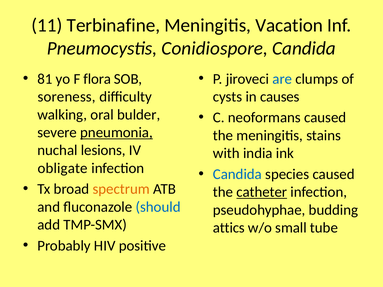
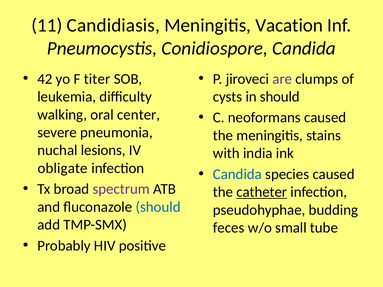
Terbinafine: Terbinafine -> Candidiasis
81: 81 -> 42
flora: flora -> titer
are colour: blue -> purple
soreness: soreness -> leukemia
in causes: causes -> should
bulder: bulder -> center
pneumonia underline: present -> none
spectrum colour: orange -> purple
attics: attics -> feces
